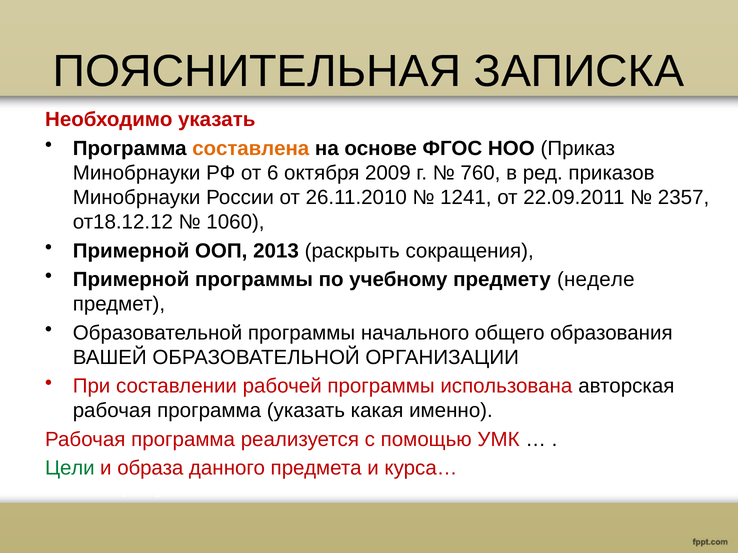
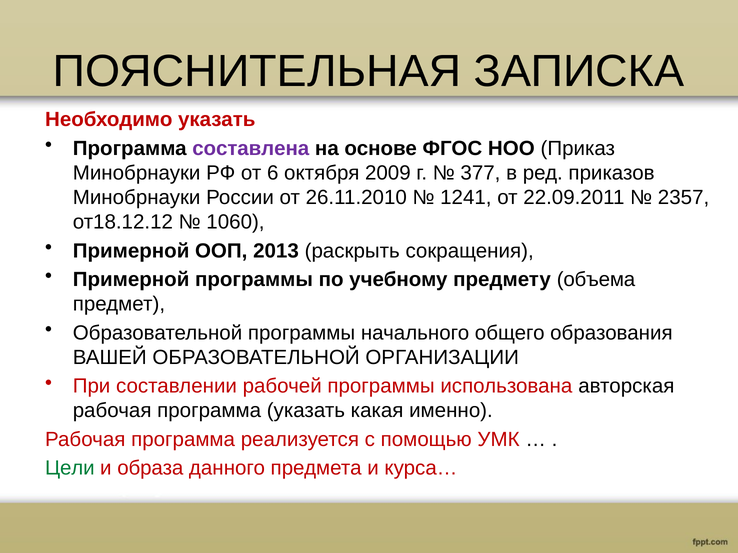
составлена colour: orange -> purple
760: 760 -> 377
неделе: неделе -> объема
